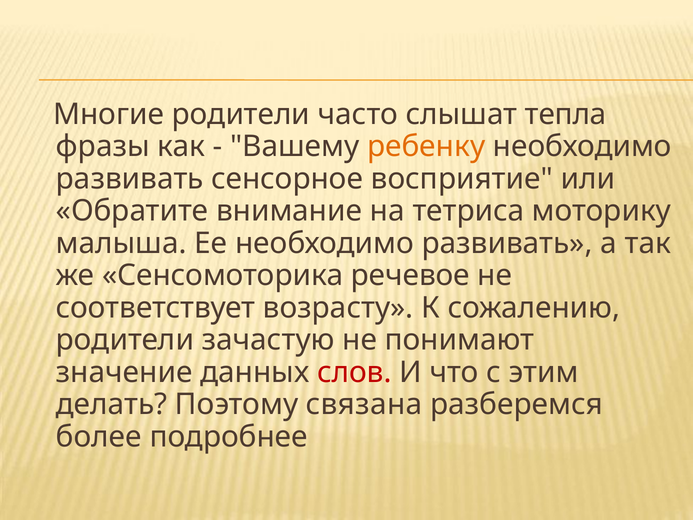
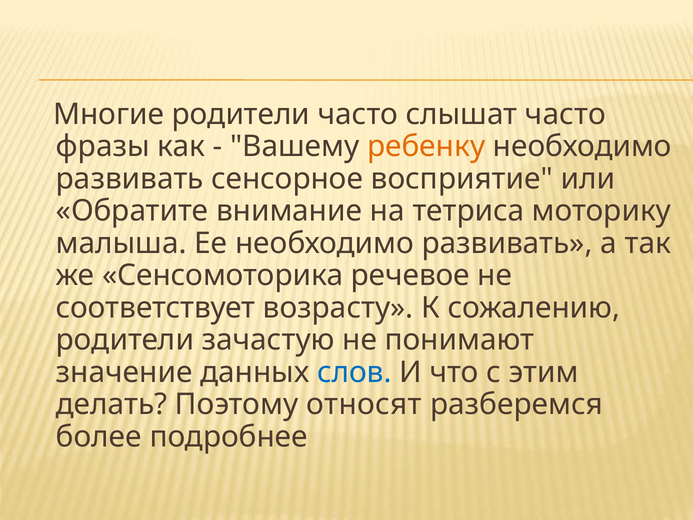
слышат тепла: тепла -> часто
слов colour: red -> blue
связана: связана -> относят
